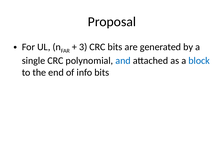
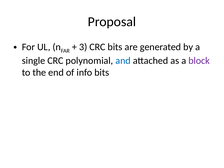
block colour: blue -> purple
